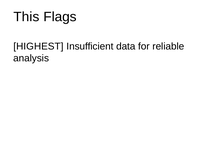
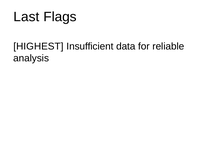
This: This -> Last
